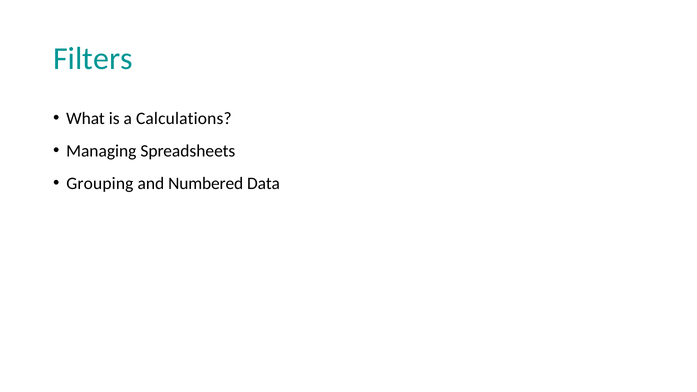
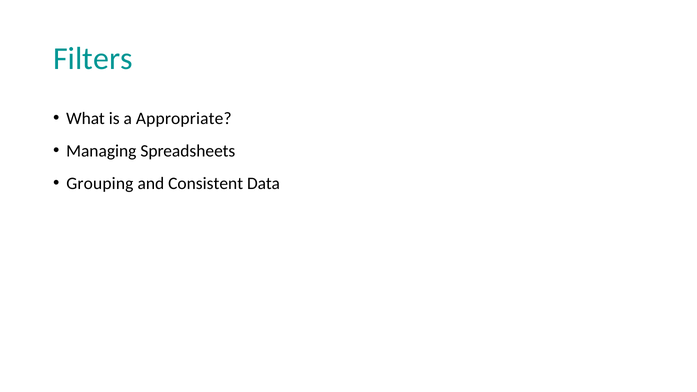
Calculations: Calculations -> Appropriate
Numbered: Numbered -> Consistent
